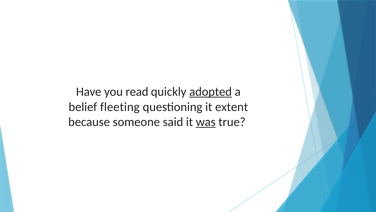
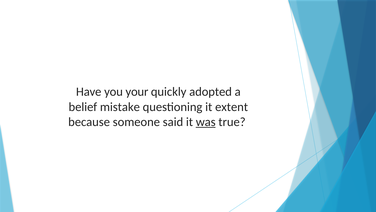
read: read -> your
adopted underline: present -> none
fleeting: fleeting -> mistake
